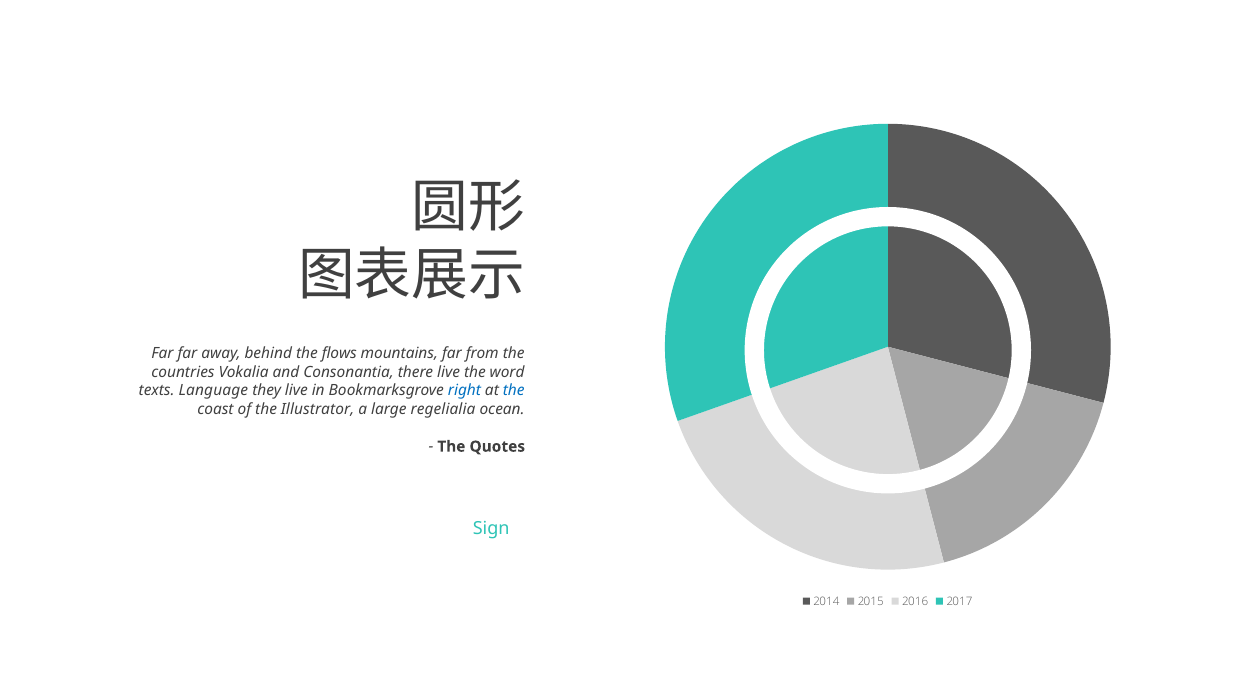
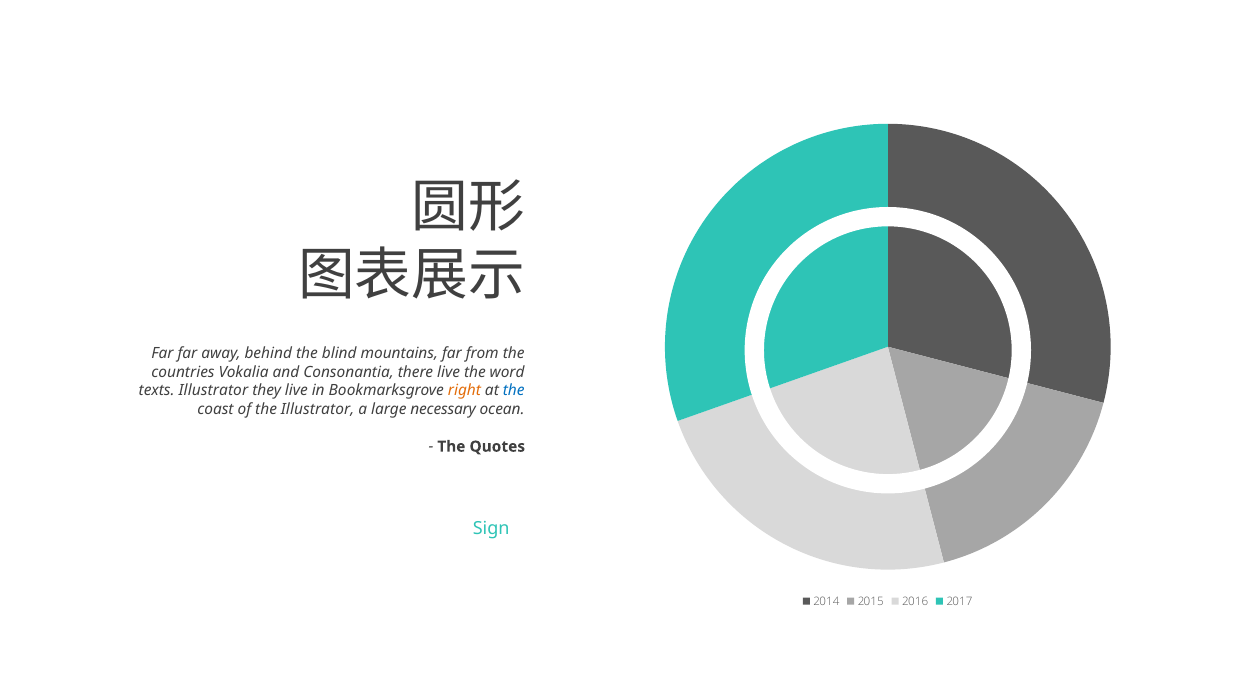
flows: flows -> blind
texts Language: Language -> Illustrator
right colour: blue -> orange
regelialia: regelialia -> necessary
